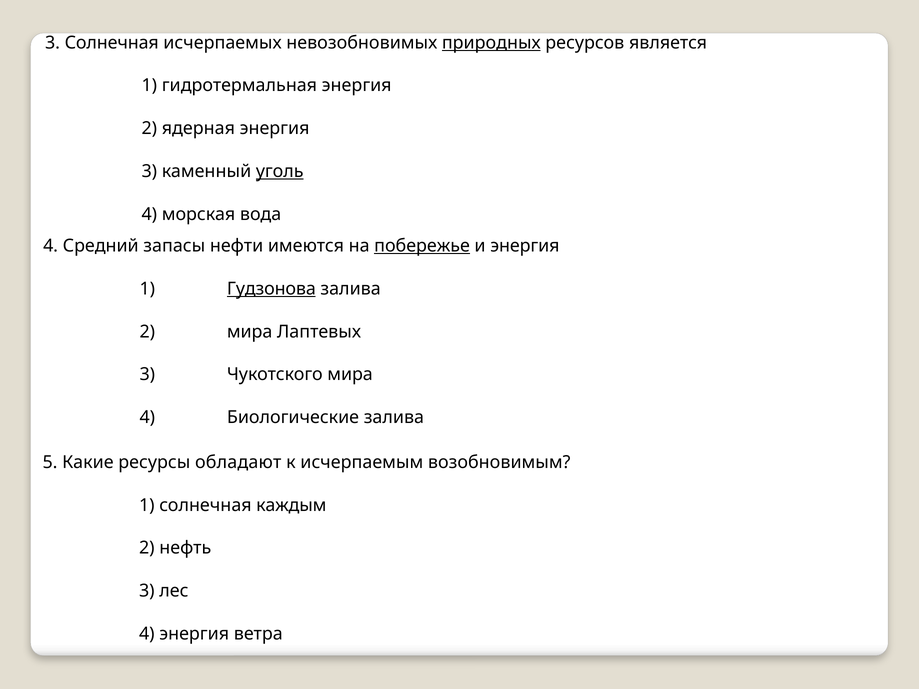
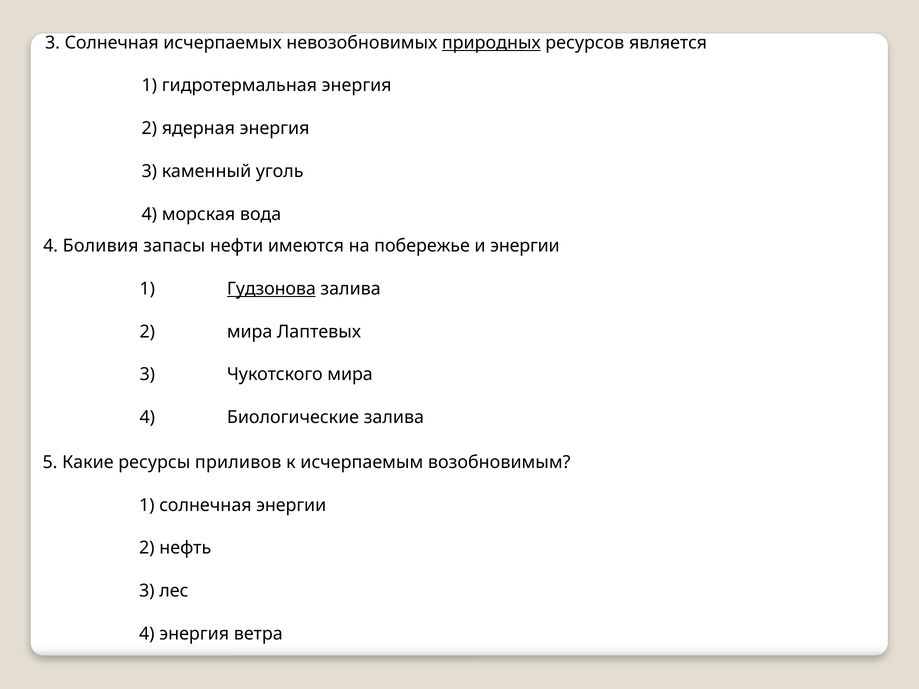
уголь underline: present -> none
Средний: Средний -> Боливия
побережье underline: present -> none
и энергия: энергия -> энергии
обладают: обладают -> приливов
солнечная каждым: каждым -> энергии
